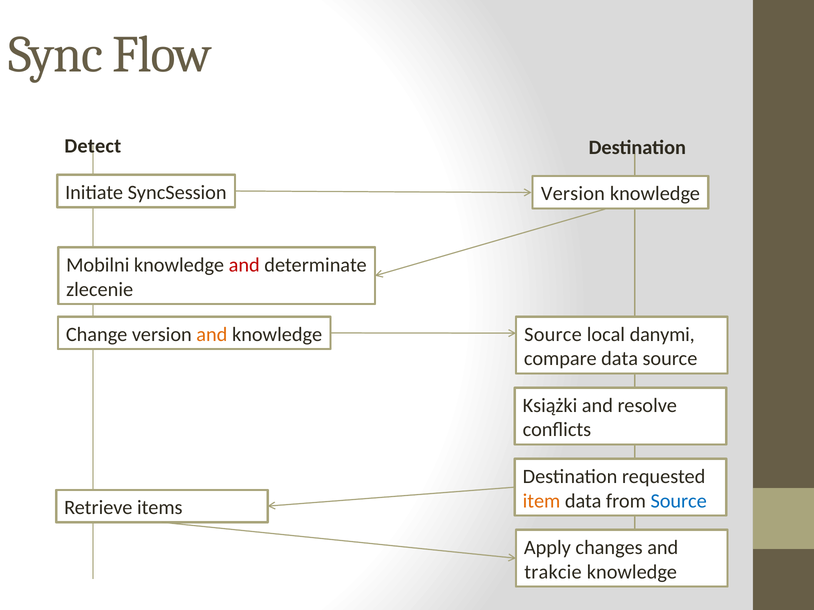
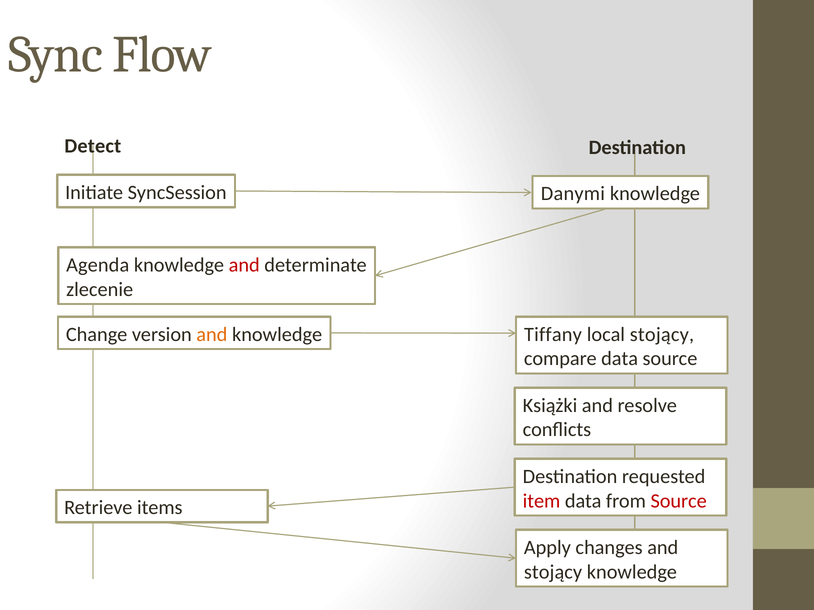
SyncSession Version: Version -> Danymi
Mobilni: Mobilni -> Agenda
knowledge Source: Source -> Tiffany
local danymi: danymi -> stojący
item colour: orange -> red
Source at (679, 501) colour: blue -> red
trakcie at (553, 572): trakcie -> stojący
